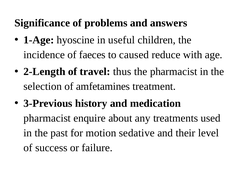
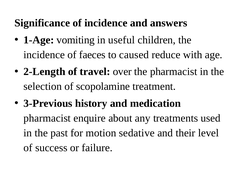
of problems: problems -> incidence
hyoscine: hyoscine -> vomiting
thus: thus -> over
amfetamines: amfetamines -> scopolamine
